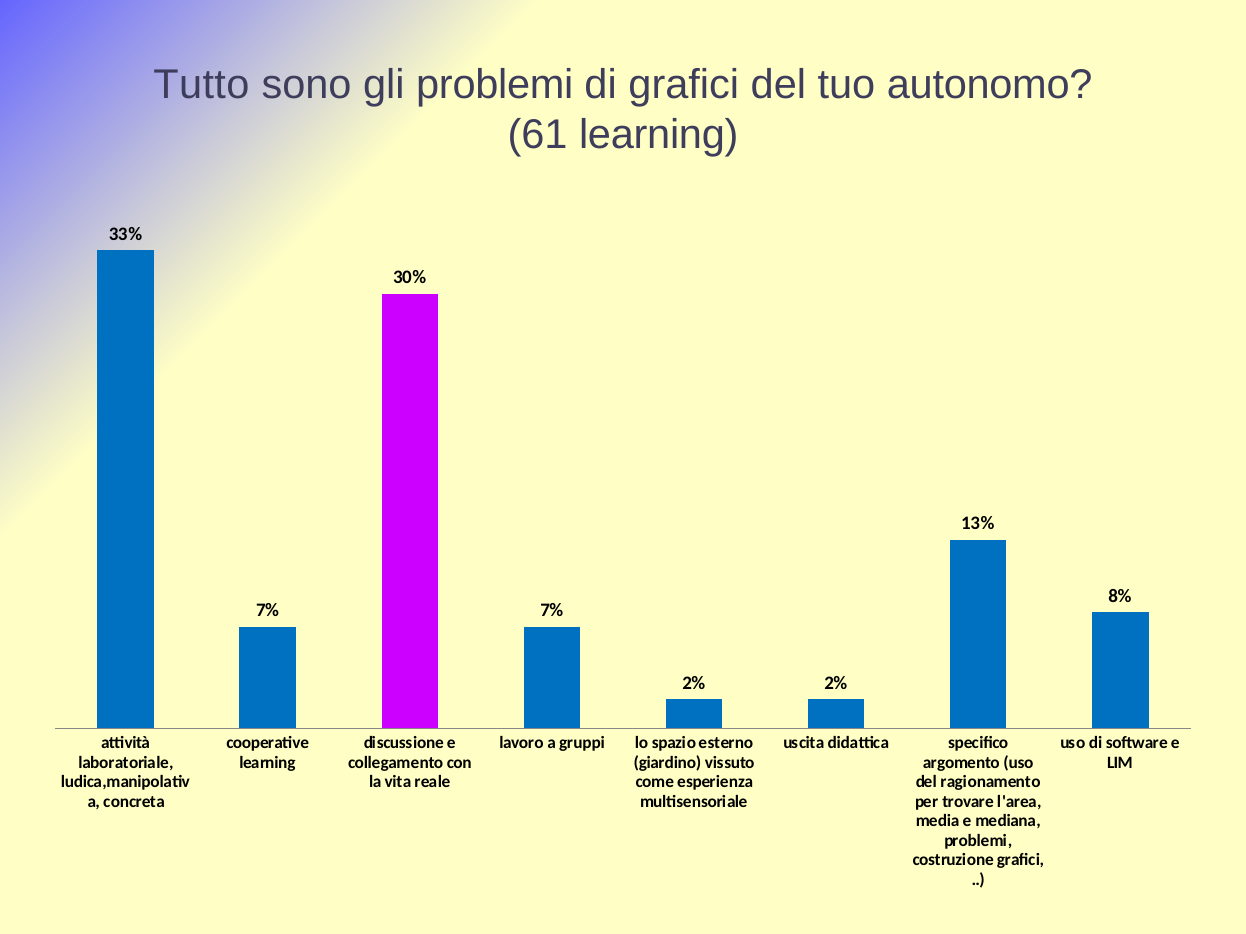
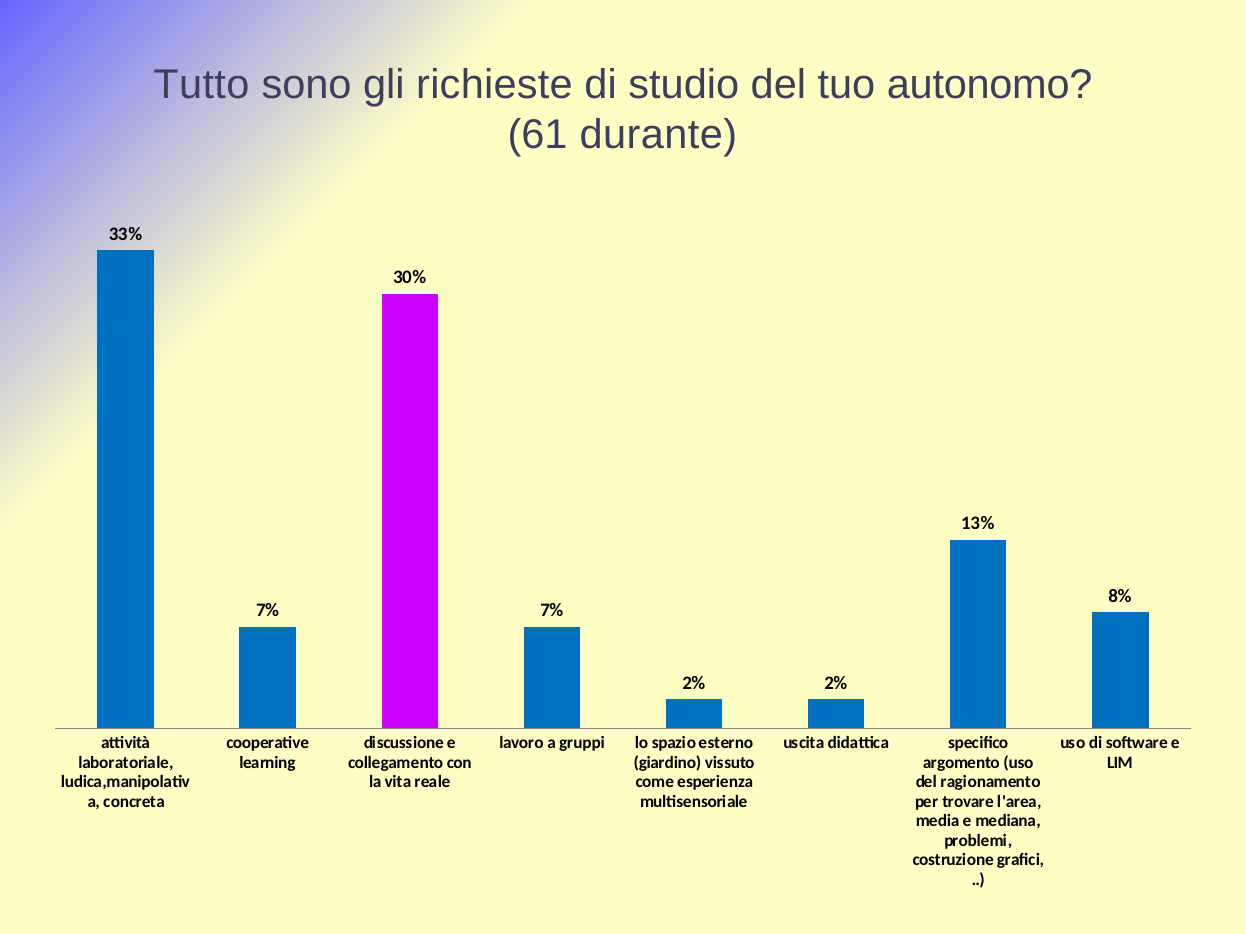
gli problemi: problemi -> richieste
di grafici: grafici -> studio
61 learning: learning -> durante
